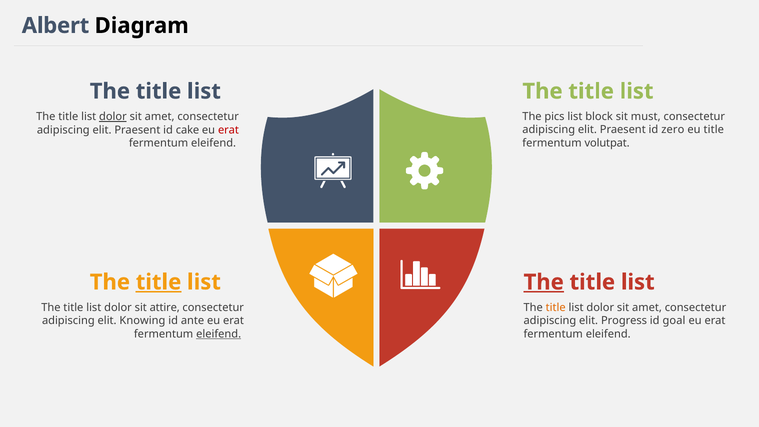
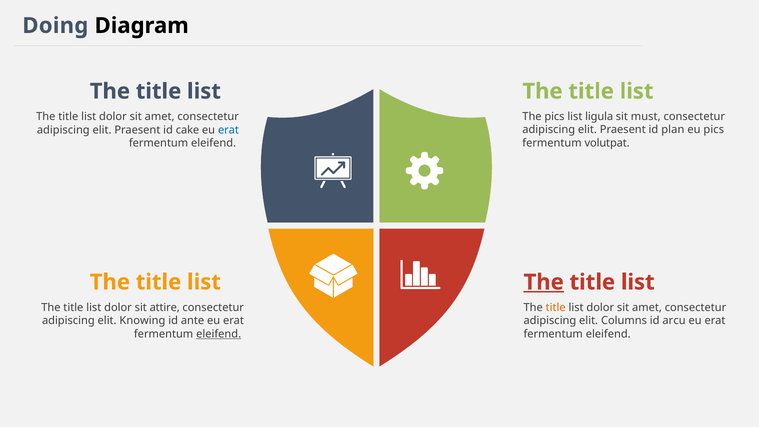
Albert: Albert -> Doing
block: block -> ligula
dolor at (113, 117) underline: present -> none
zero: zero -> plan
eu title: title -> pics
erat at (228, 130) colour: red -> blue
title at (159, 282) underline: present -> none
Progress: Progress -> Columns
goal: goal -> arcu
